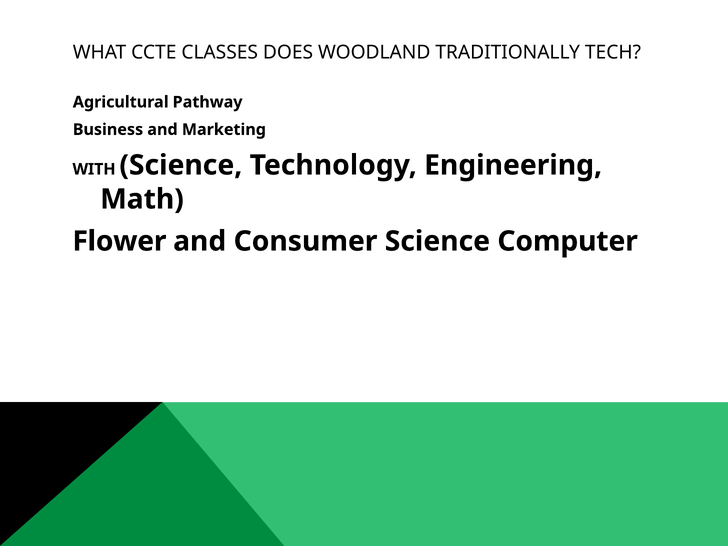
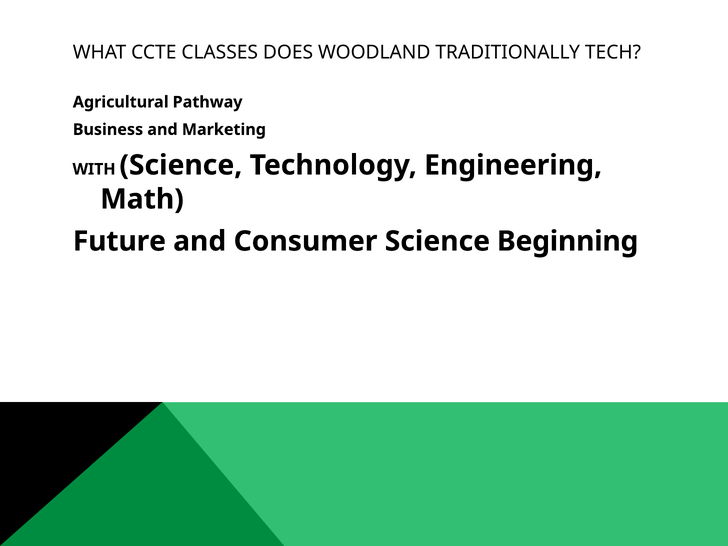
Flower: Flower -> Future
Computer: Computer -> Beginning
